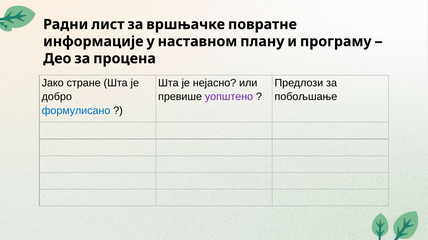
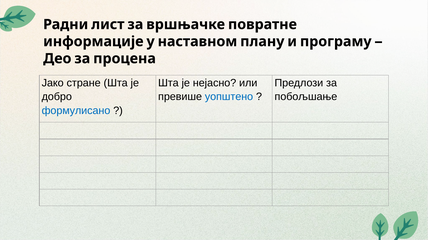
уопштено colour: purple -> blue
